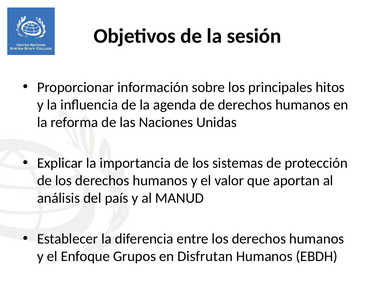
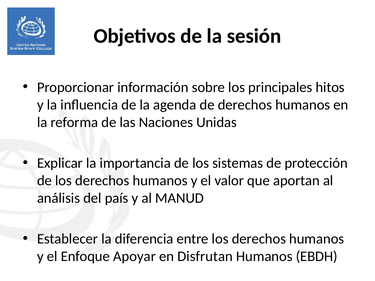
Grupos: Grupos -> Apoyar
